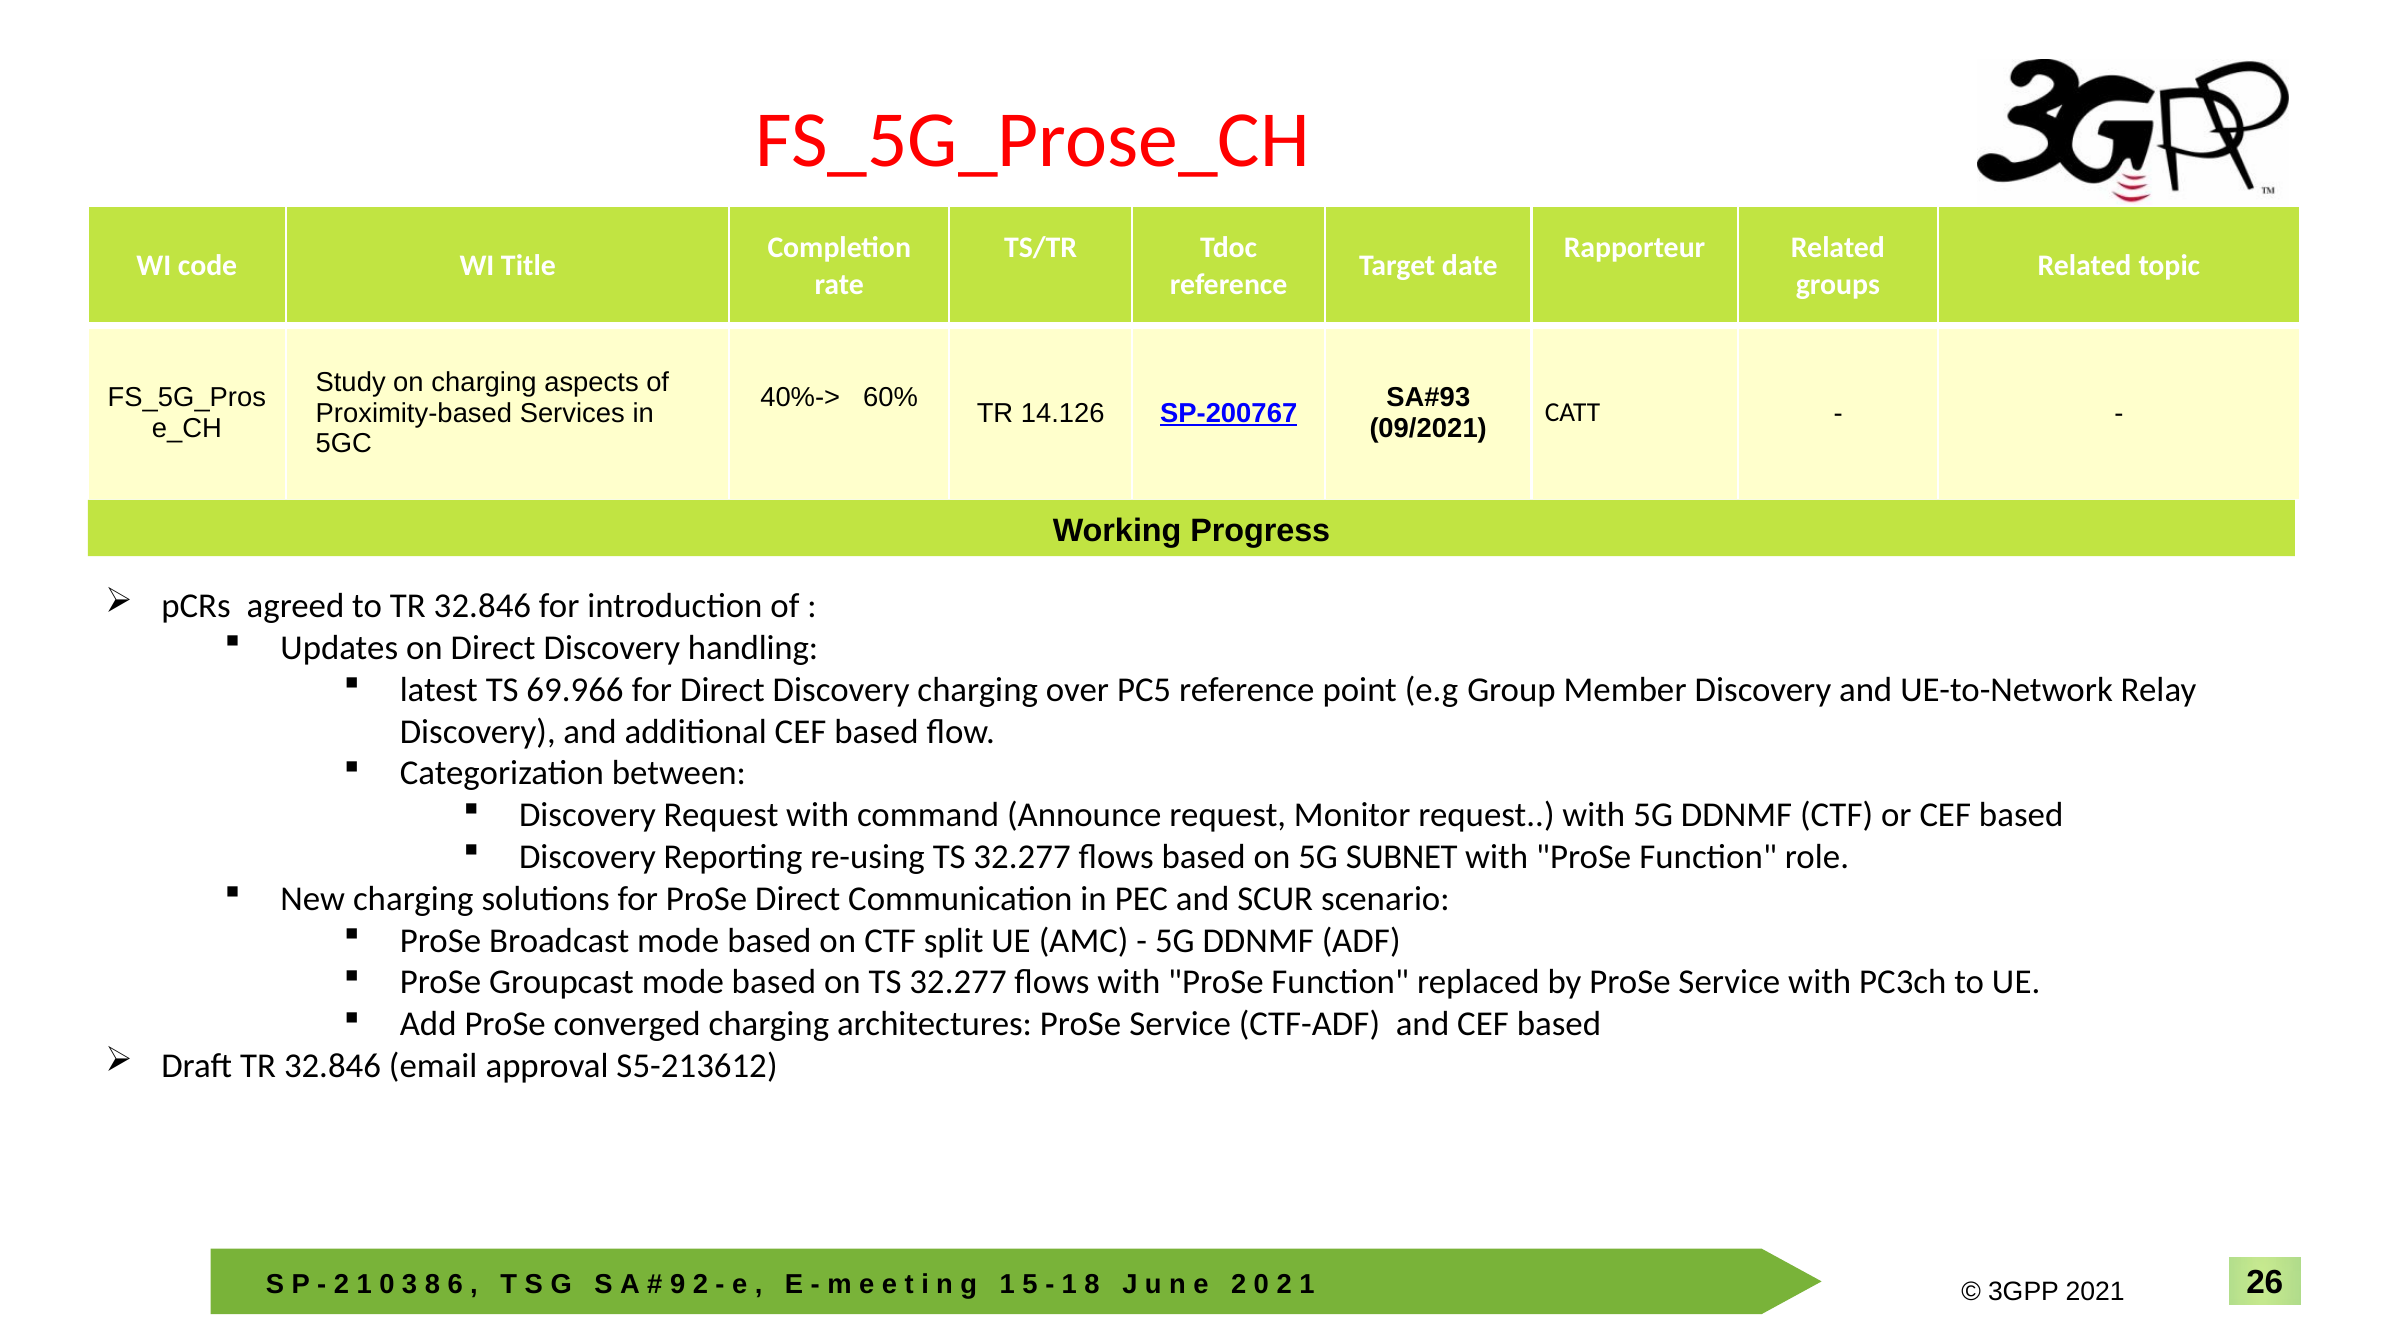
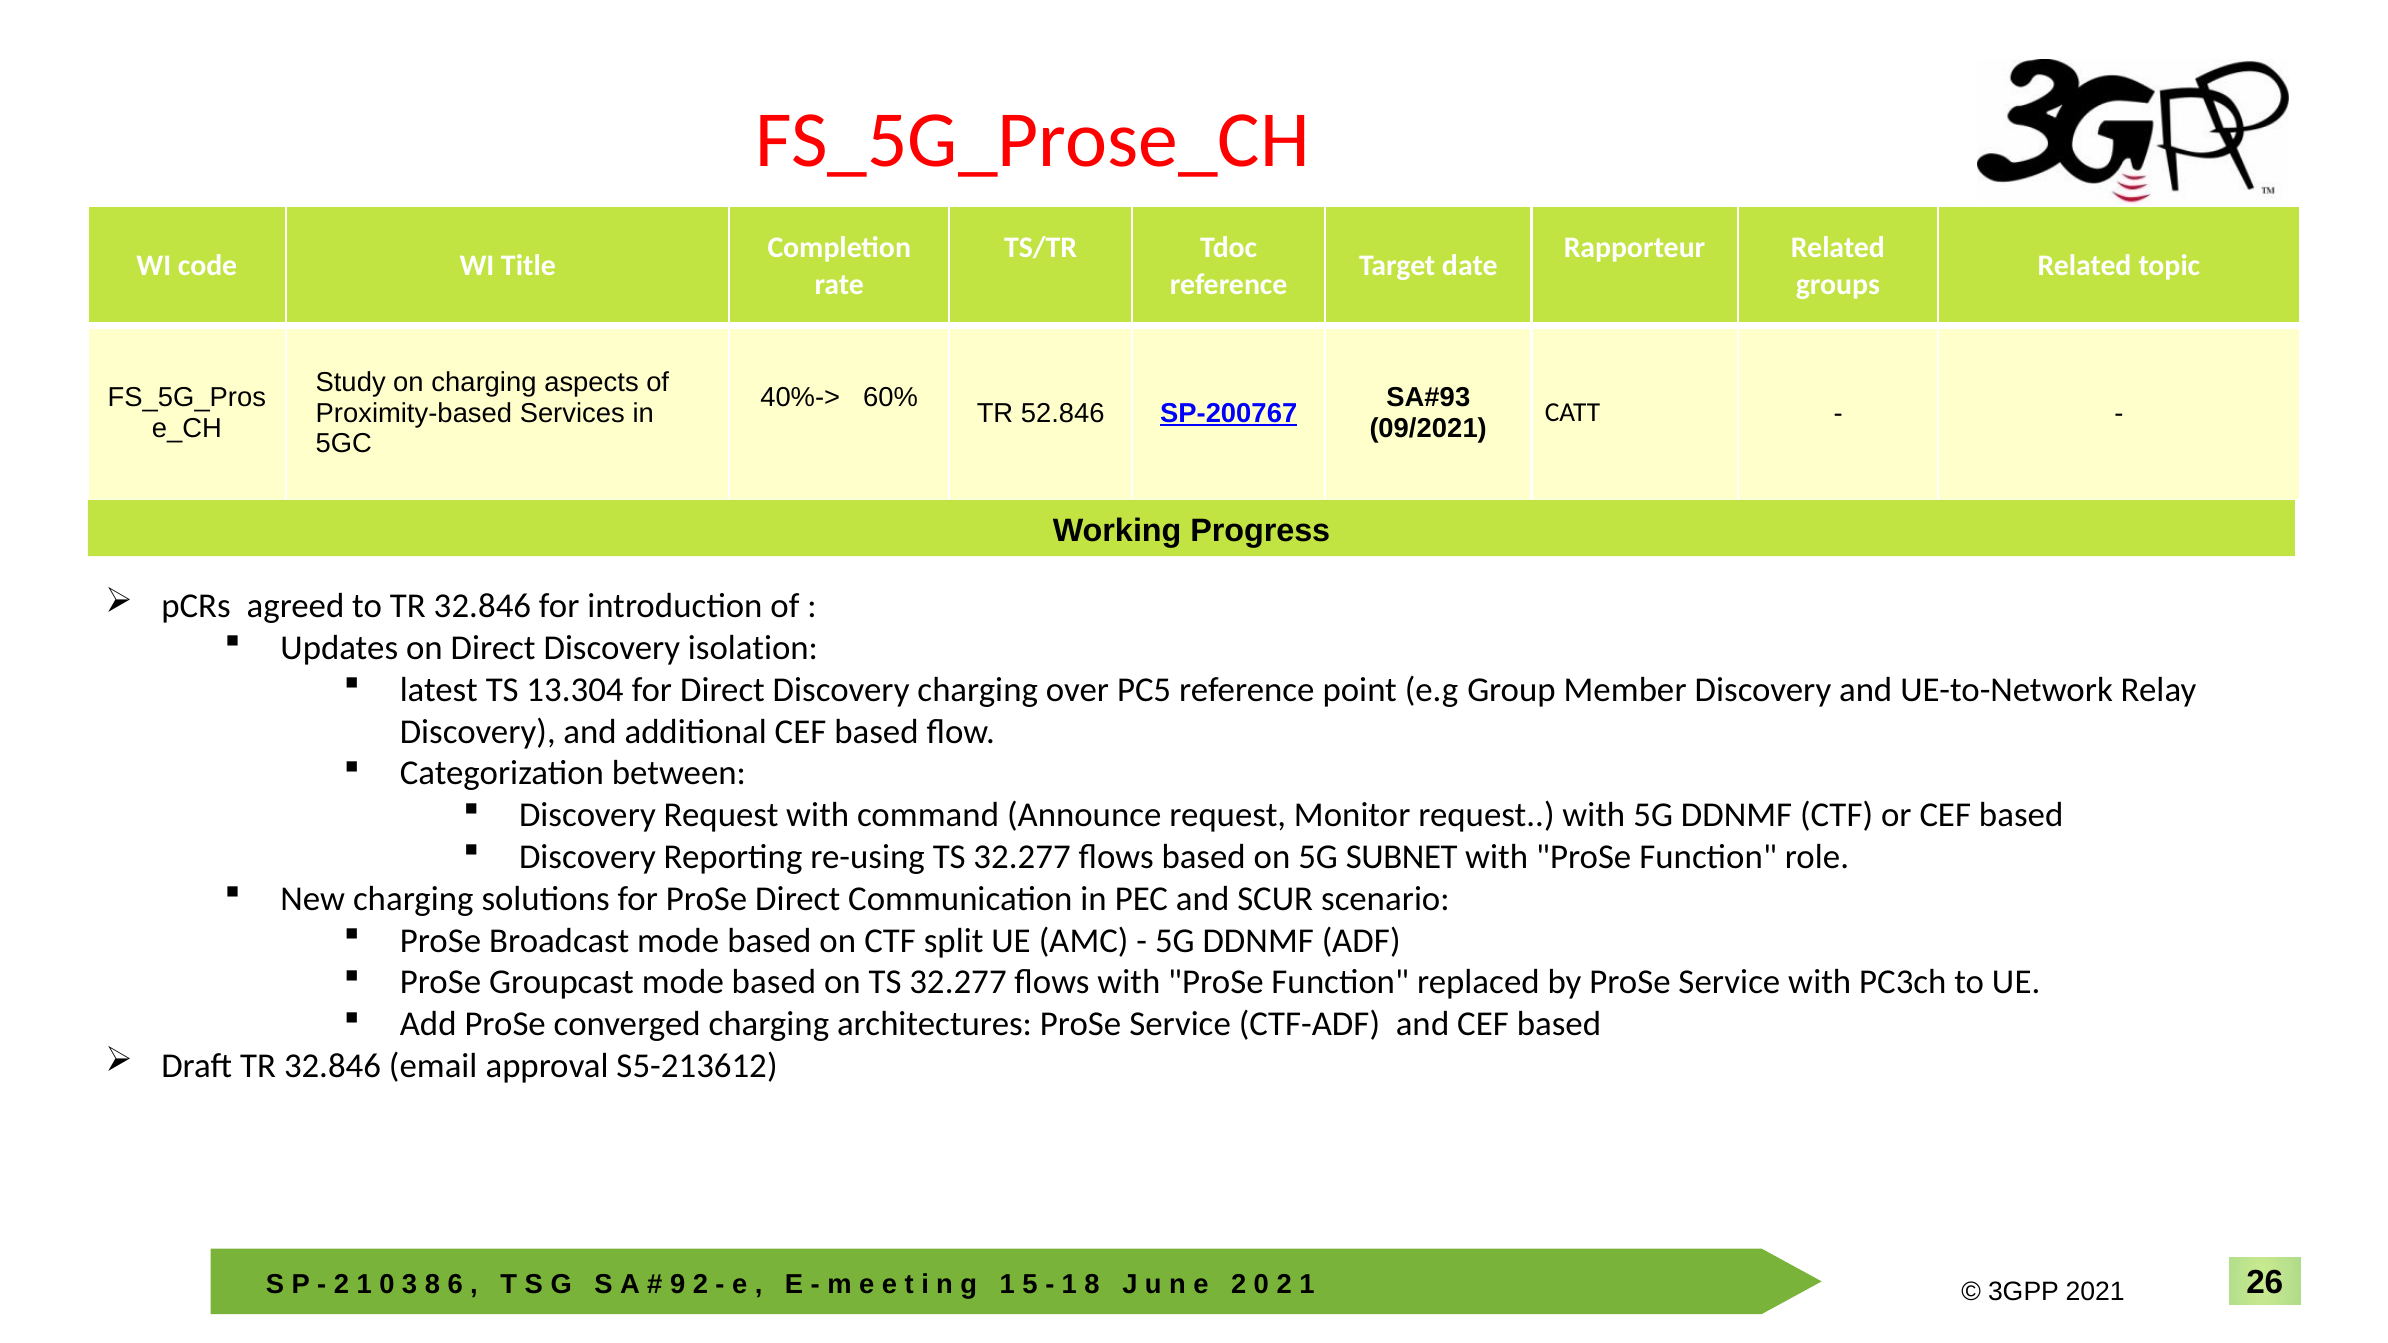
14.126: 14.126 -> 52.846
handling: handling -> isolation
69.966: 69.966 -> 13.304
